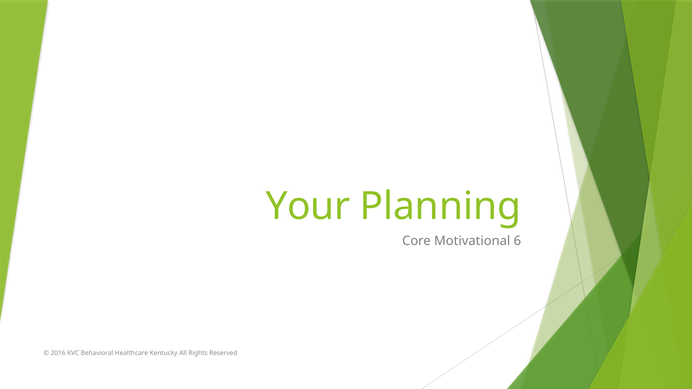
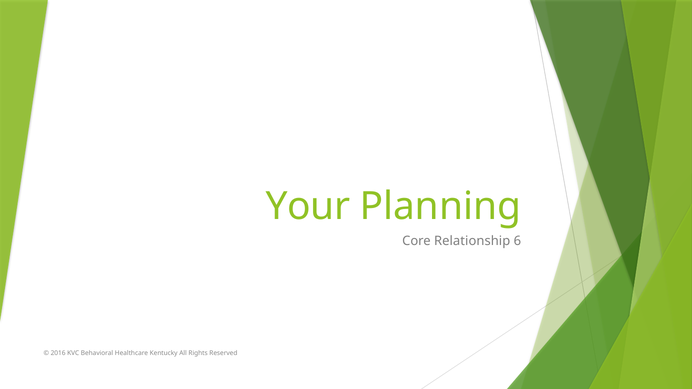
Motivational: Motivational -> Relationship
